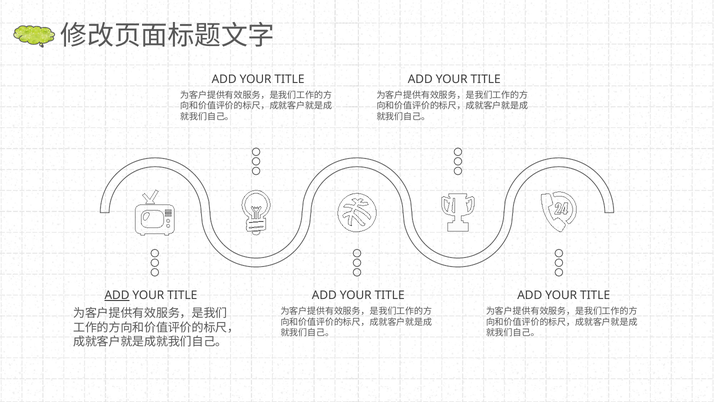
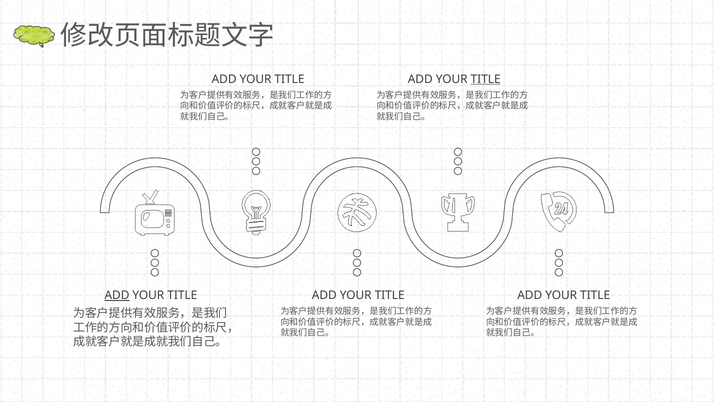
TITLE at (486, 79) underline: none -> present
